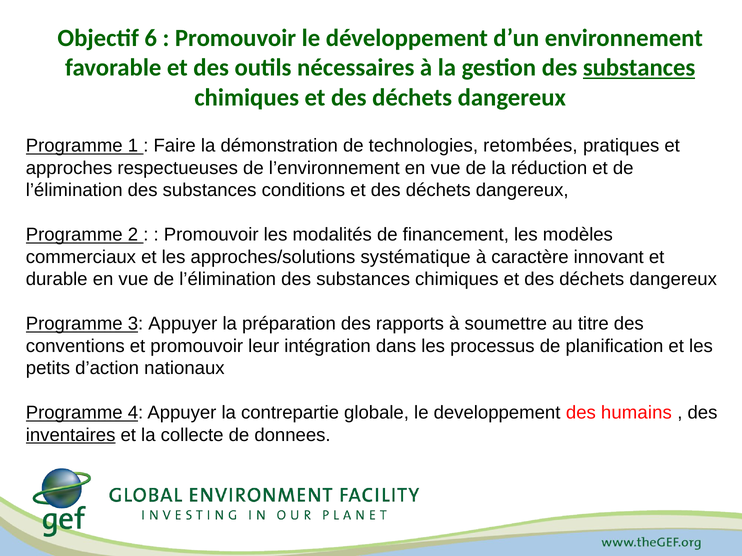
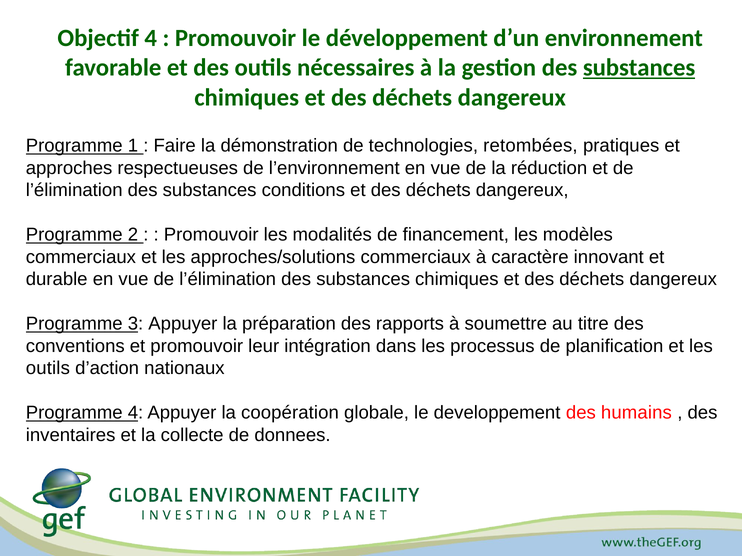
Objectif 6: 6 -> 4
approches/solutions systématique: systématique -> commerciaux
petits at (48, 369): petits -> outils
contrepartie: contrepartie -> coopération
inventaires underline: present -> none
